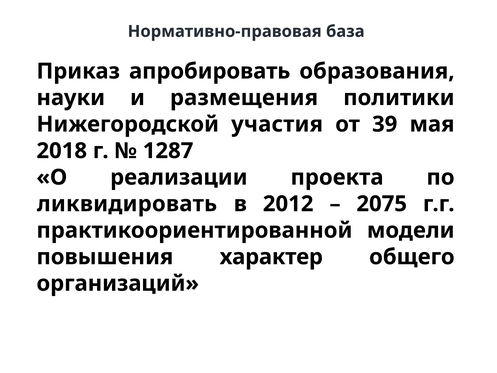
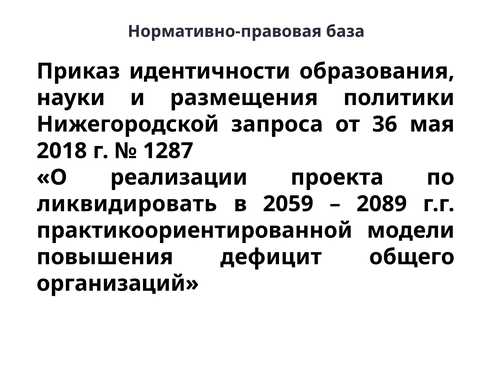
апробировать: апробировать -> идентичности
участия: участия -> запроса
39: 39 -> 36
2012: 2012 -> 2059
2075: 2075 -> 2089
характер: характер -> дефицит
